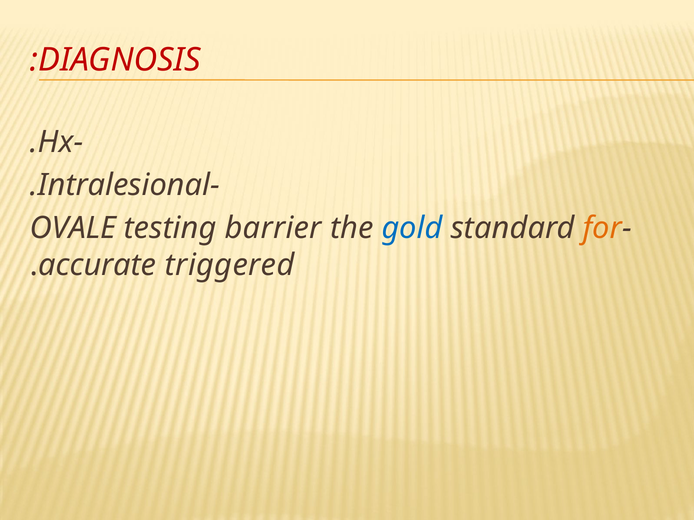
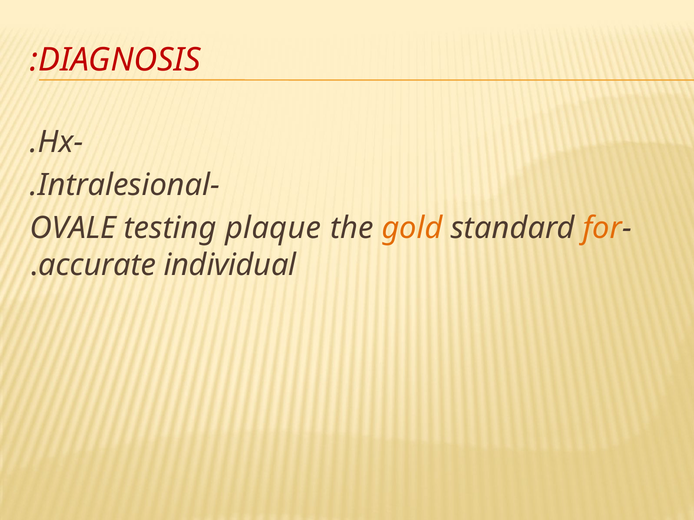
barrier: barrier -> plaque
gold colour: blue -> orange
triggered: triggered -> individual
